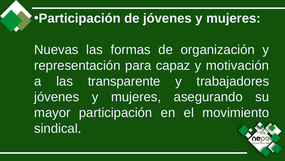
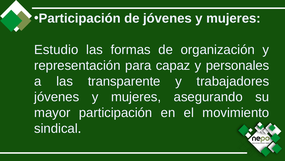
Nuevas: Nuevas -> Estudio
motivación: motivación -> personales
